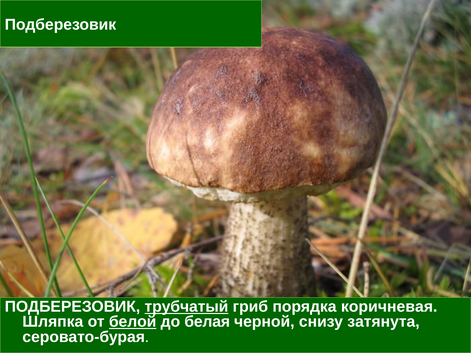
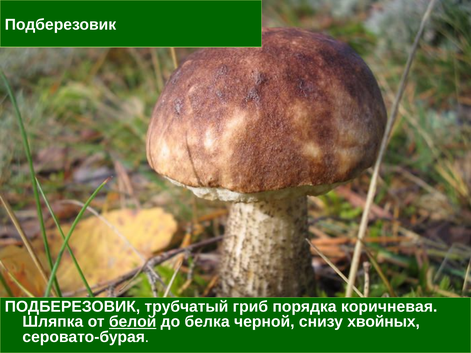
трубчатый underline: present -> none
белая: белая -> белка
затянута: затянута -> хвойных
